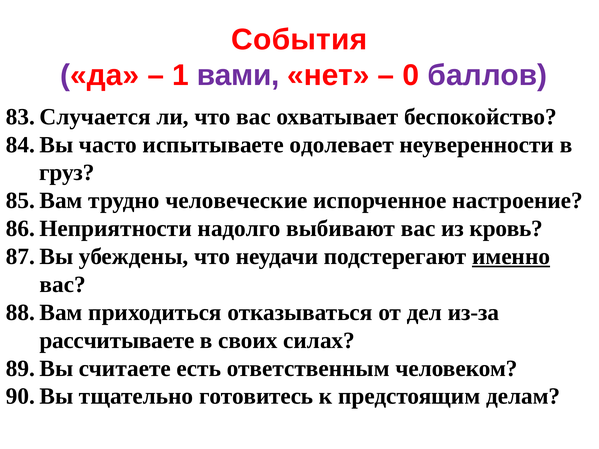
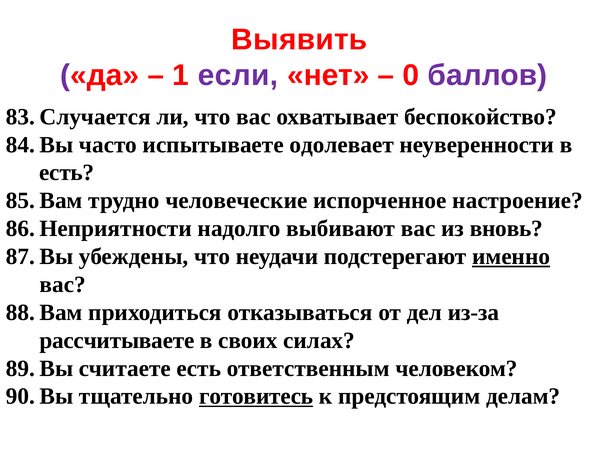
События: События -> Выявить
вами: вами -> если
груз at (67, 173): груз -> есть
кровь: кровь -> вновь
готовитесь underline: none -> present
